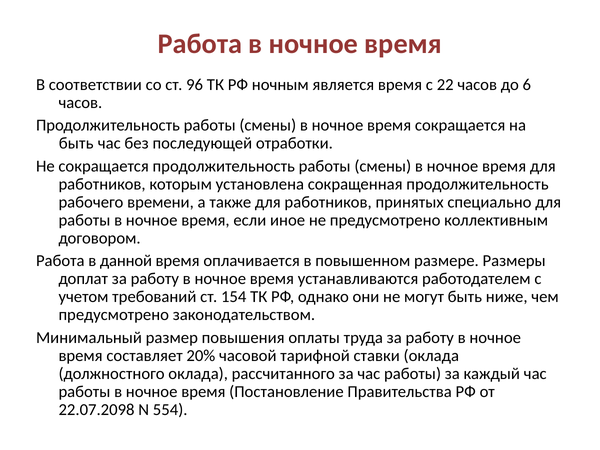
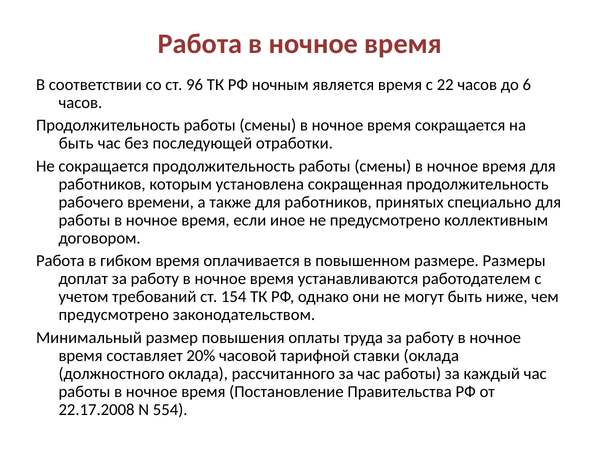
данной: данной -> гибком
22.07.2098: 22.07.2098 -> 22.17.2008
